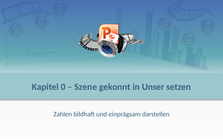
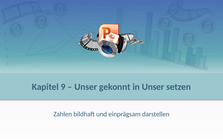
0: 0 -> 9
Szene at (86, 87): Szene -> Unser
